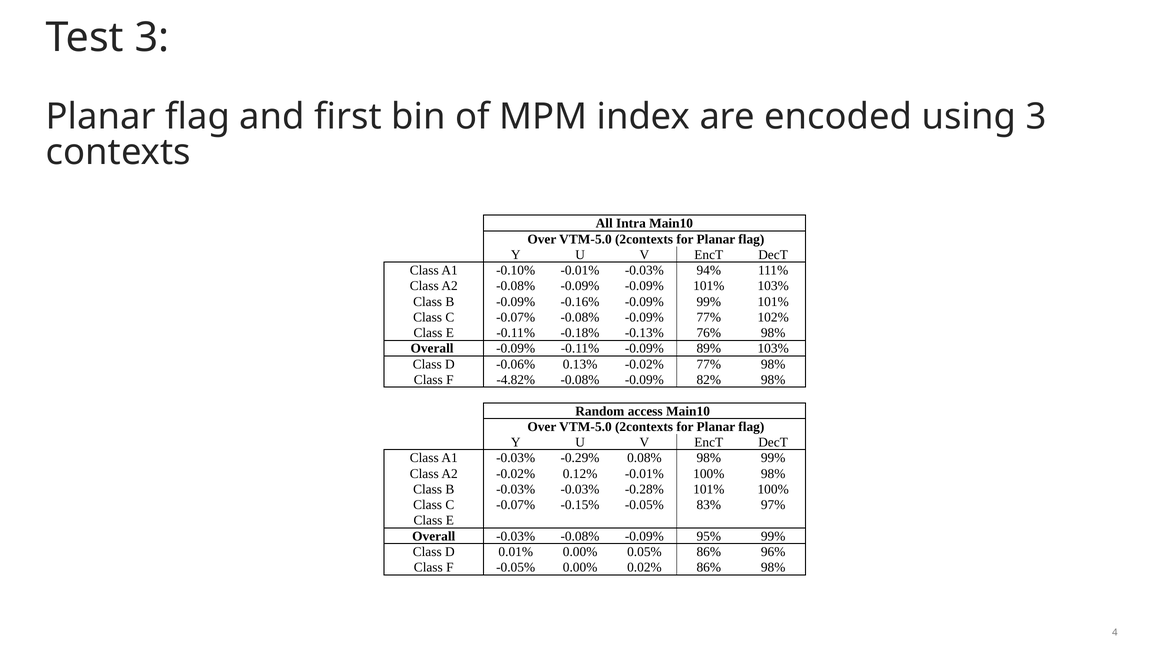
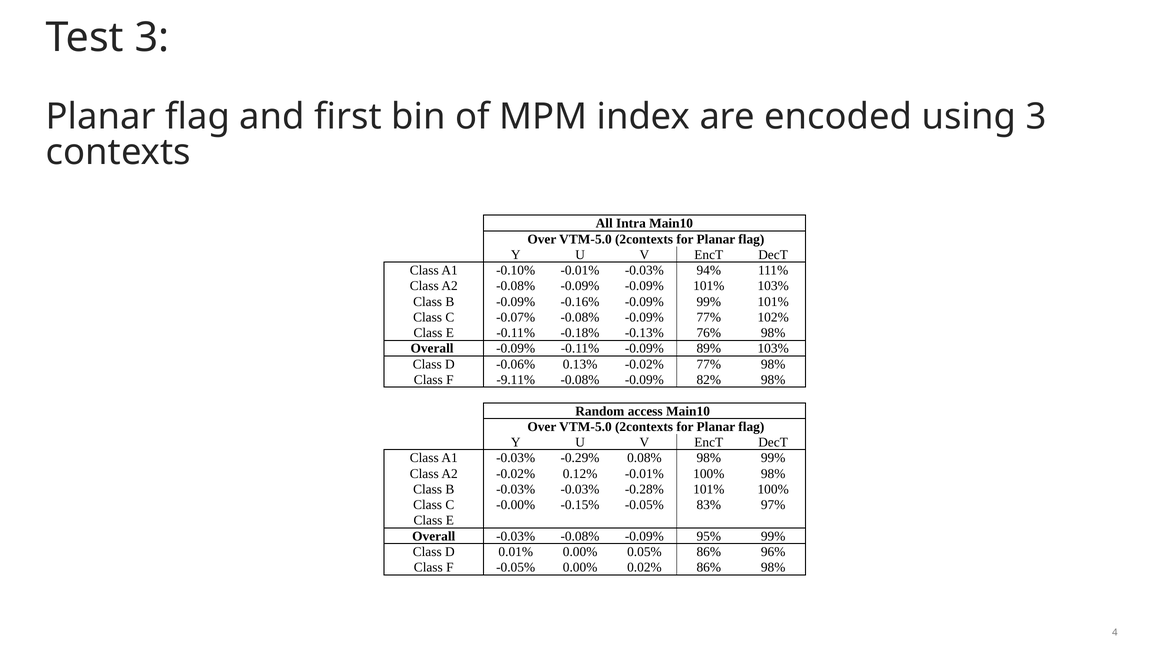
-4.82%: -4.82% -> -9.11%
-0.07% at (516, 505): -0.07% -> -0.00%
